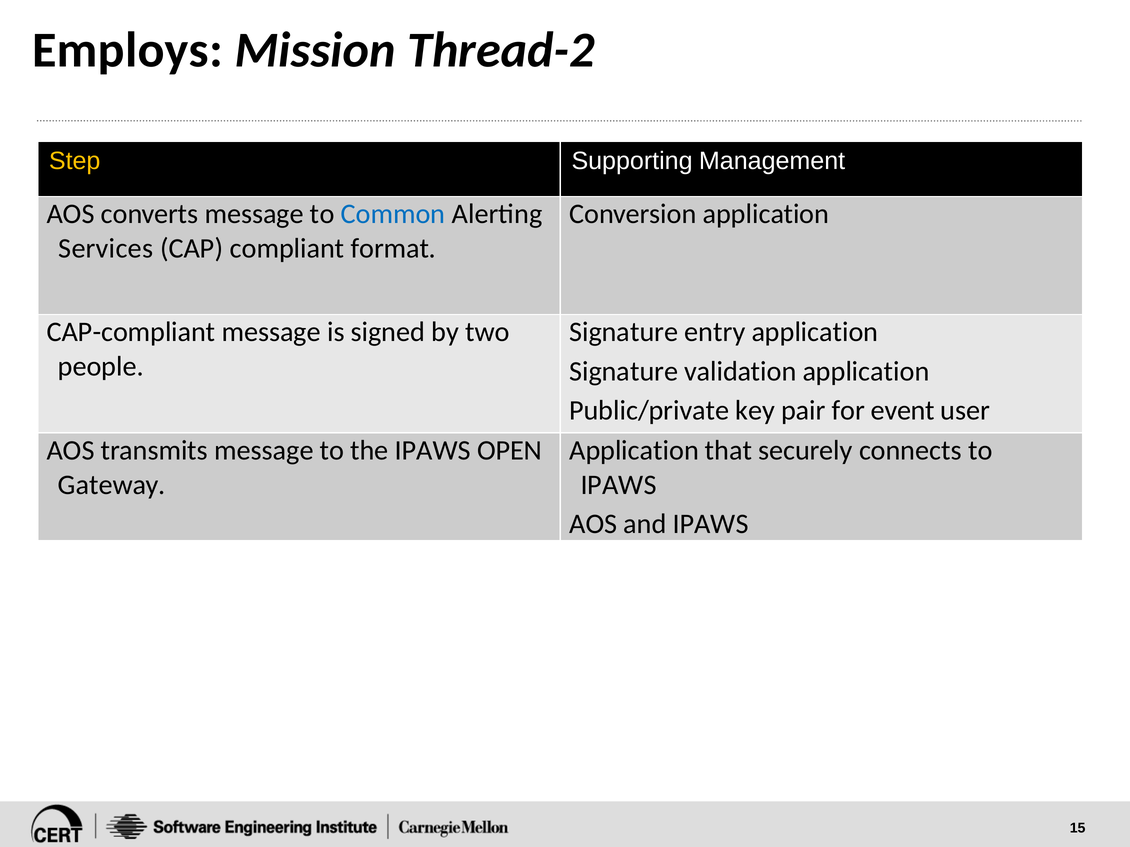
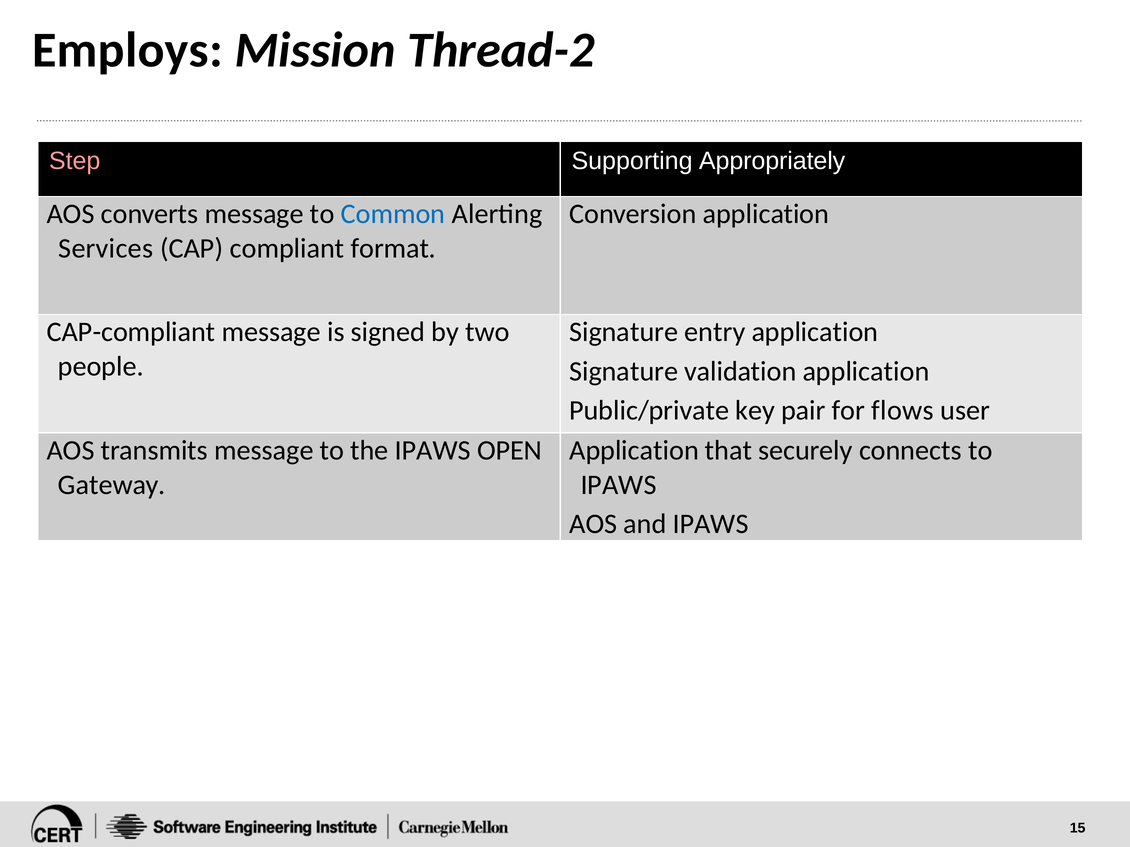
Step colour: yellow -> pink
Management: Management -> Appropriately
event: event -> flows
